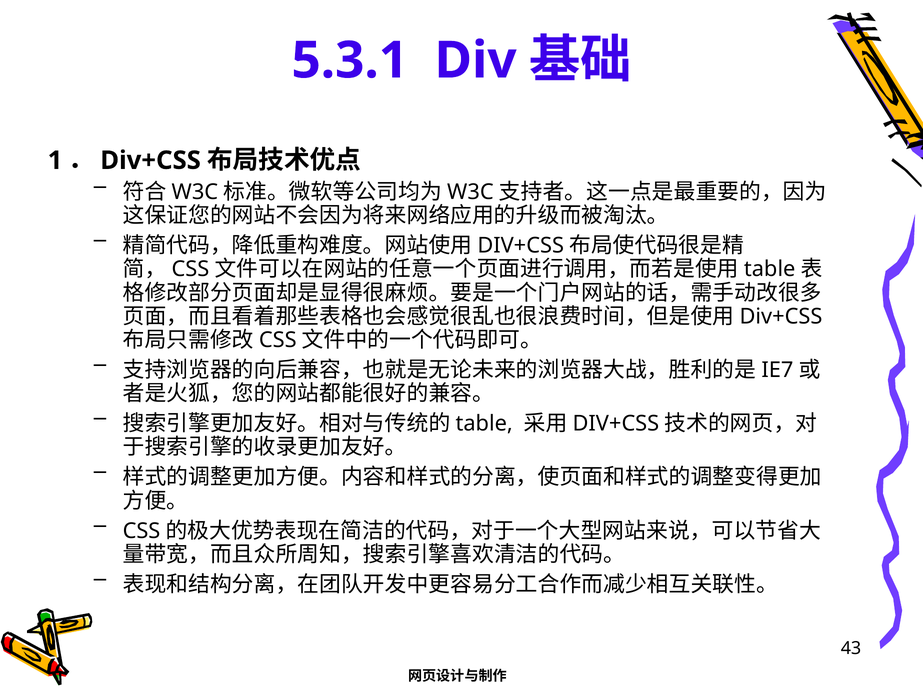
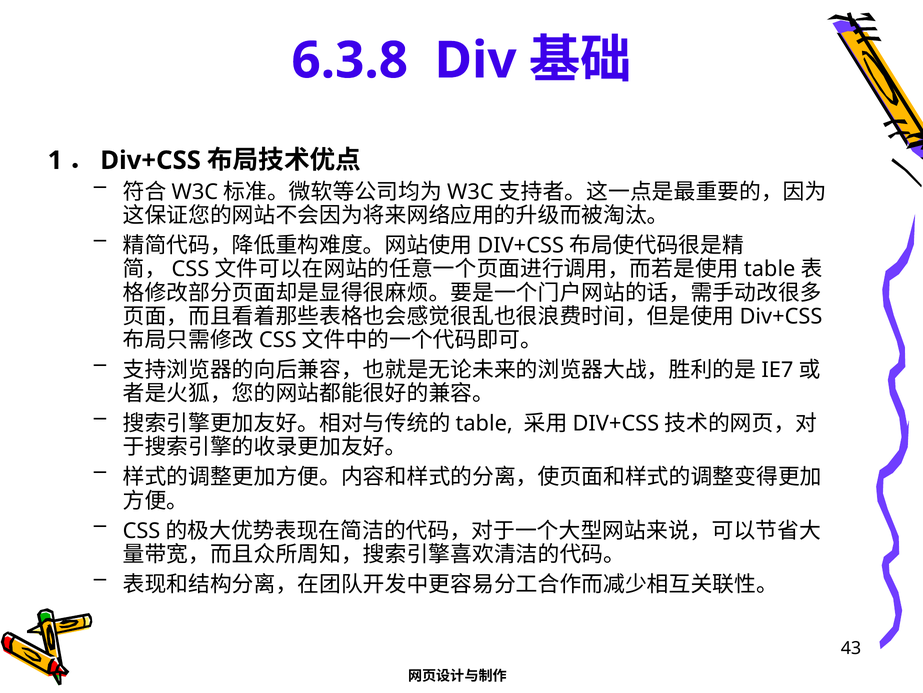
5.3.1: 5.3.1 -> 6.3.8
